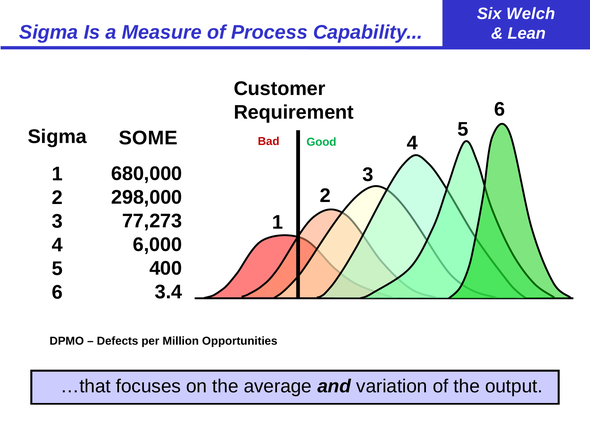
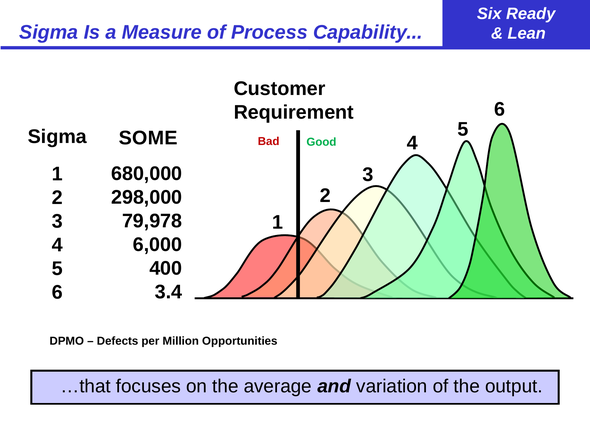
Welch: Welch -> Ready
77,273: 77,273 -> 79,978
